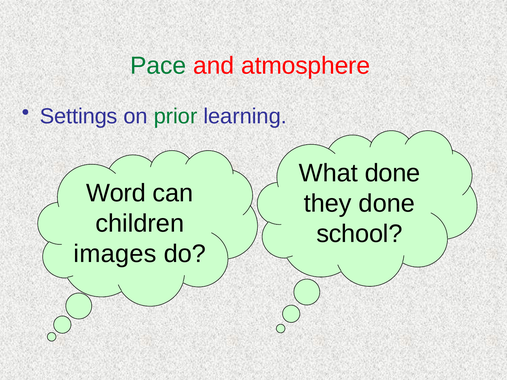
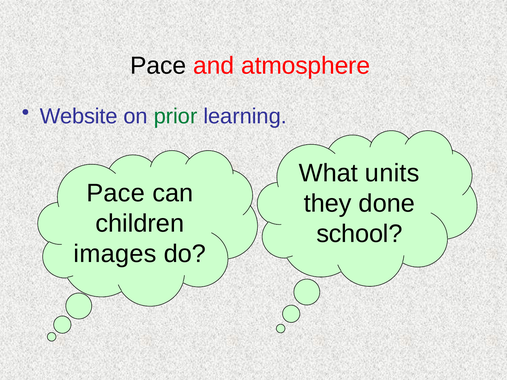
Pace at (158, 66) colour: green -> black
Settings: Settings -> Website
What done: done -> units
Word at (116, 193): Word -> Pace
